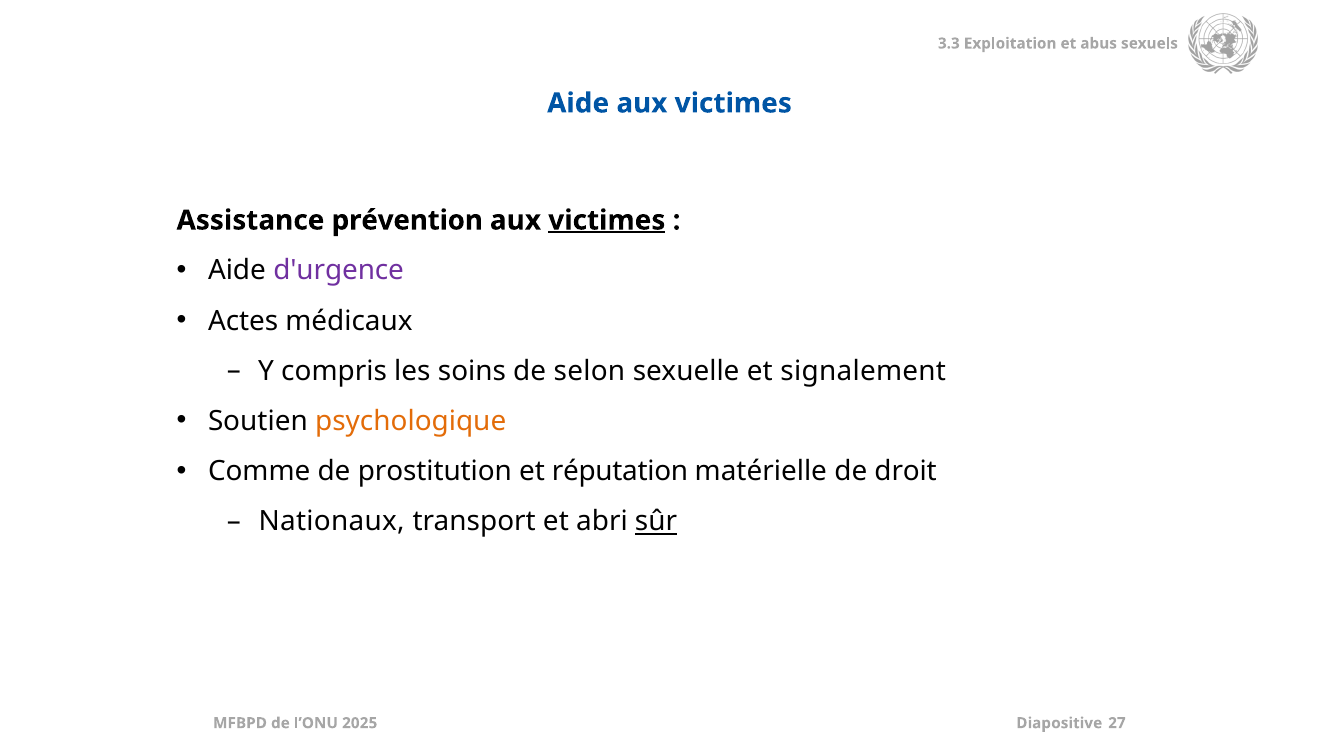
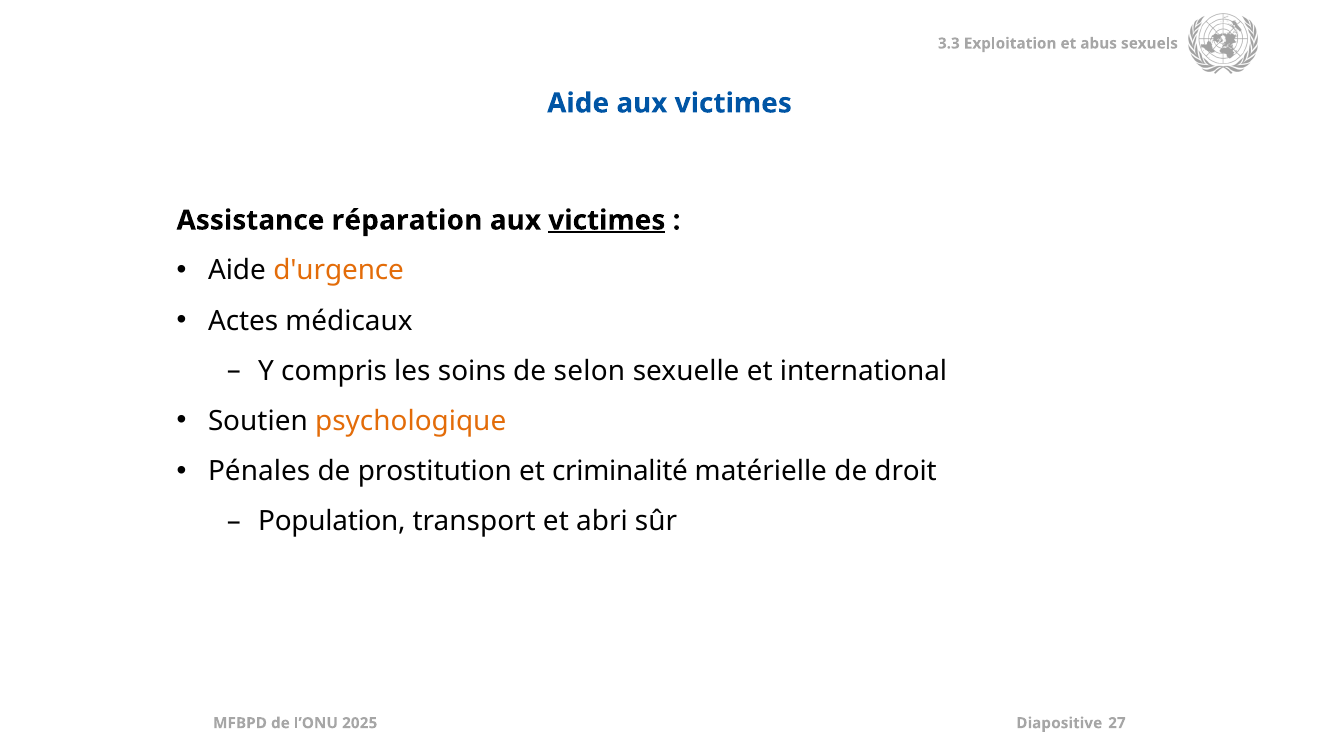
prévention: prévention -> réparation
d'urgence colour: purple -> orange
signalement: signalement -> international
Comme: Comme -> Pénales
réputation: réputation -> criminalité
Nationaux: Nationaux -> Population
sûr underline: present -> none
